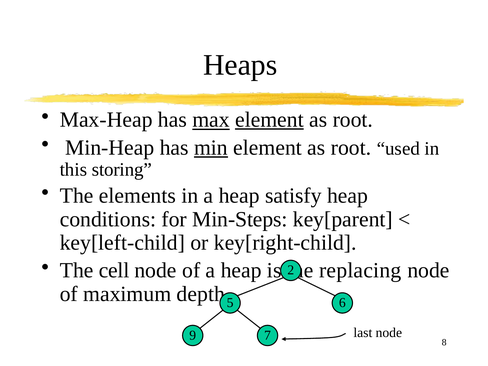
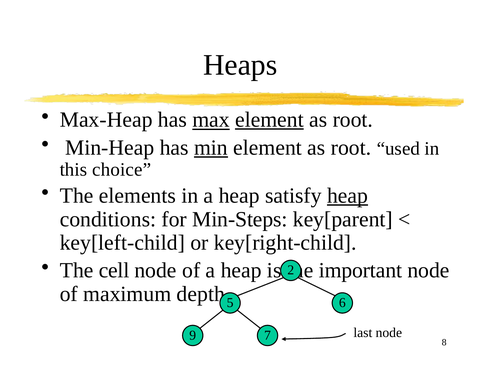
storing: storing -> choice
heap at (348, 196) underline: none -> present
replacing: replacing -> important
